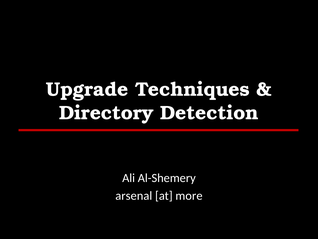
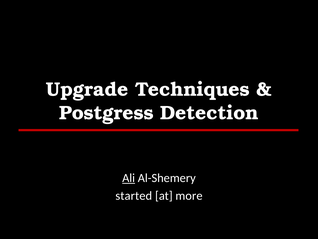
Directory: Directory -> Postgress
Ali underline: none -> present
arsenal: arsenal -> started
